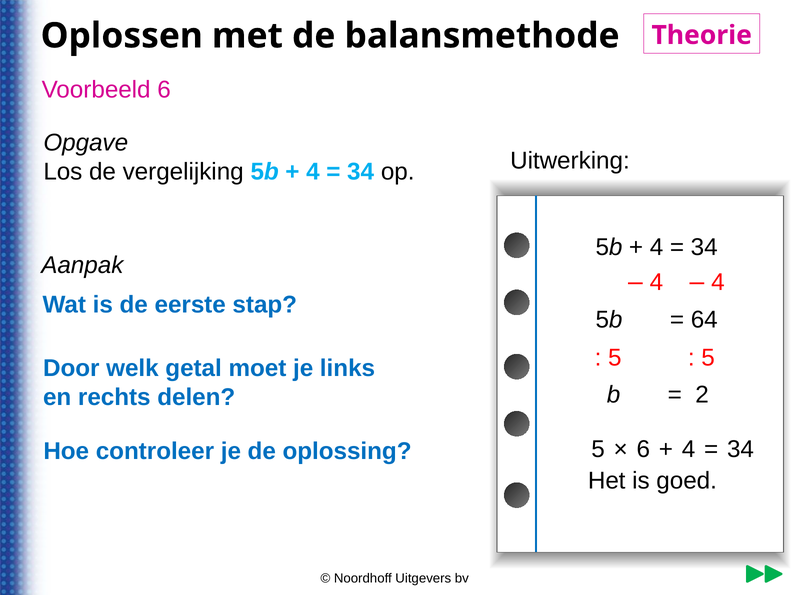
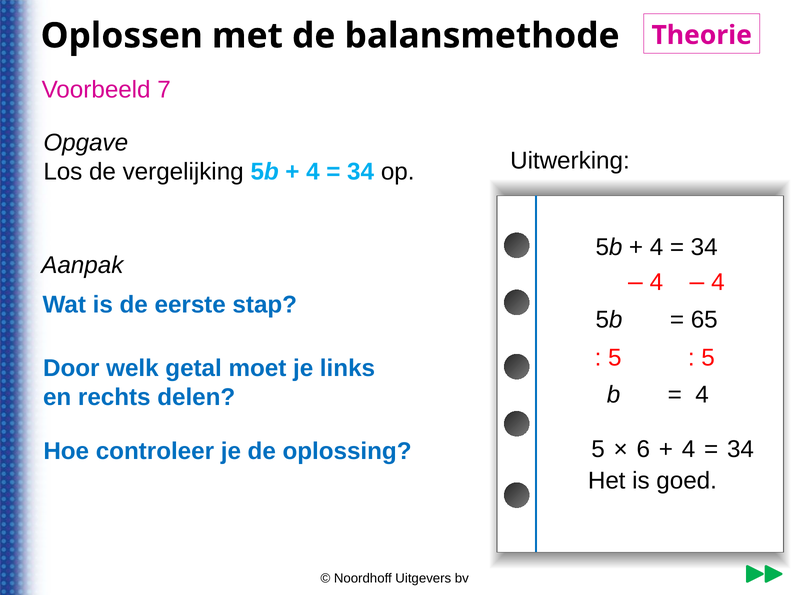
Voorbeeld 6: 6 -> 7
64: 64 -> 65
2 at (702, 395): 2 -> 4
